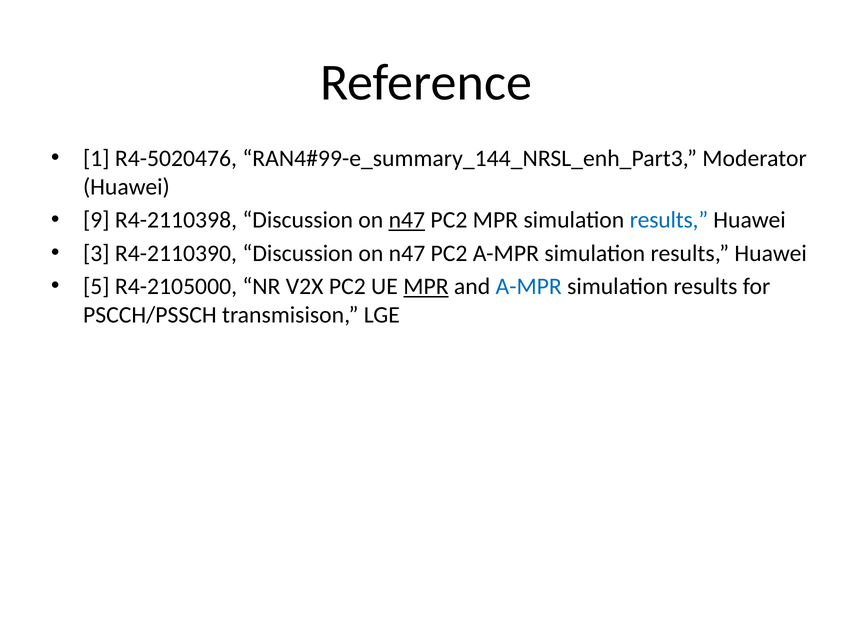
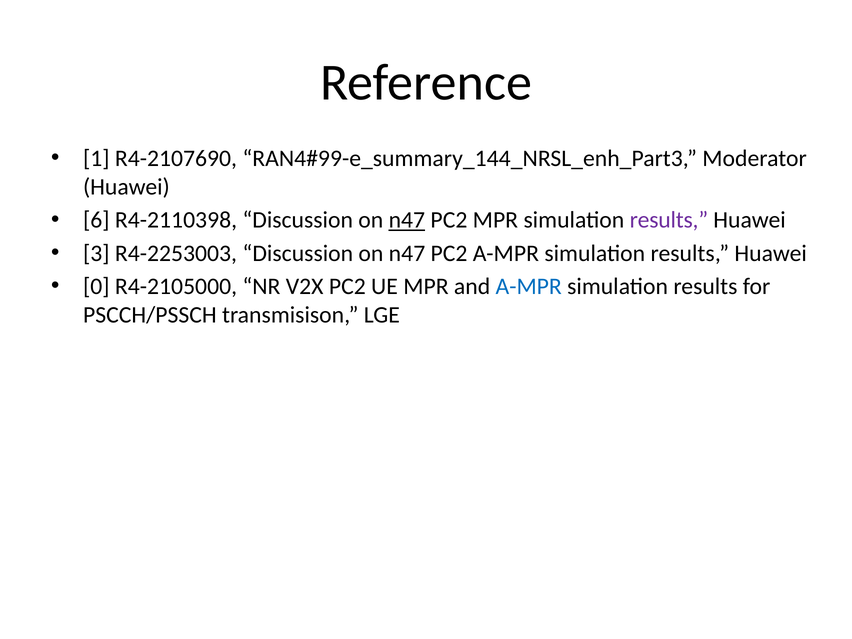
R4-5020476: R4-5020476 -> R4-2107690
9: 9 -> 6
results at (669, 220) colour: blue -> purple
R4-2110390: R4-2110390 -> R4-2253003
5: 5 -> 0
MPR at (426, 286) underline: present -> none
